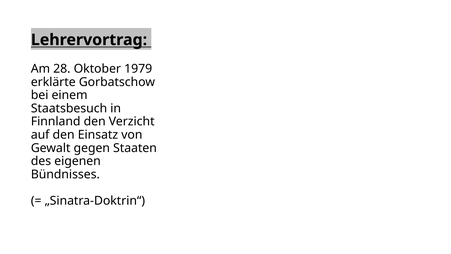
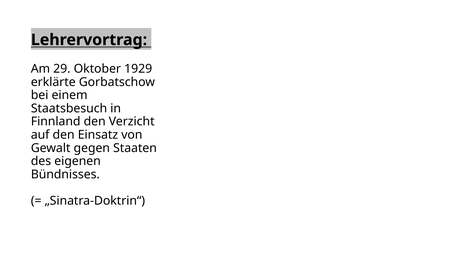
28: 28 -> 29
1979: 1979 -> 1929
